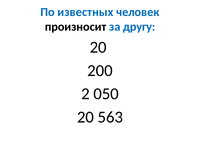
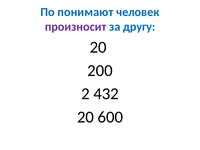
известных: известных -> понимают
произносит colour: black -> purple
050: 050 -> 432
563: 563 -> 600
